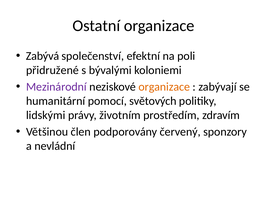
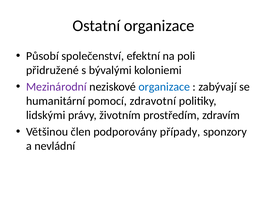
Zabývá: Zabývá -> Působí
organizace at (164, 87) colour: orange -> blue
světových: světových -> zdravotní
červený: červený -> případy
